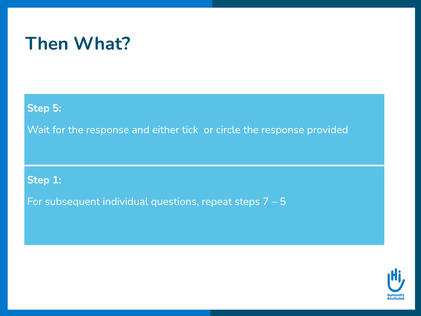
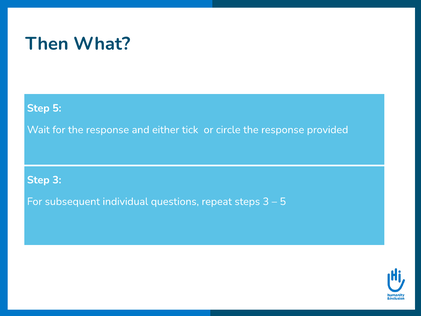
Step 1: 1 -> 3
steps 7: 7 -> 3
